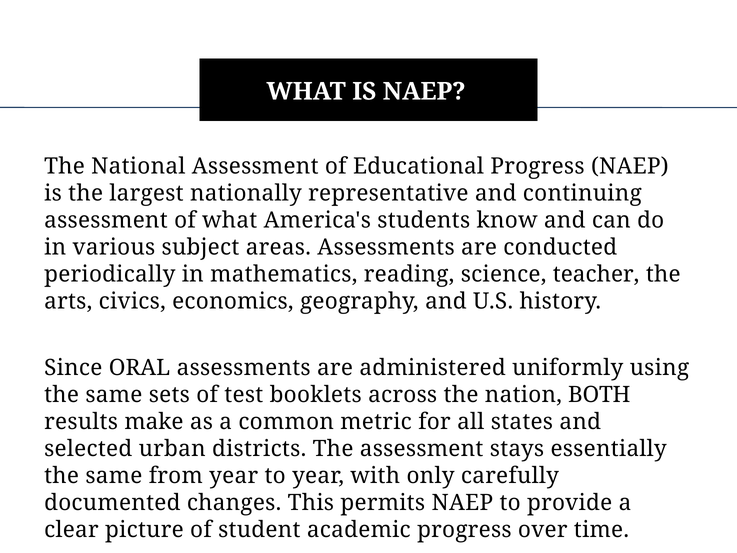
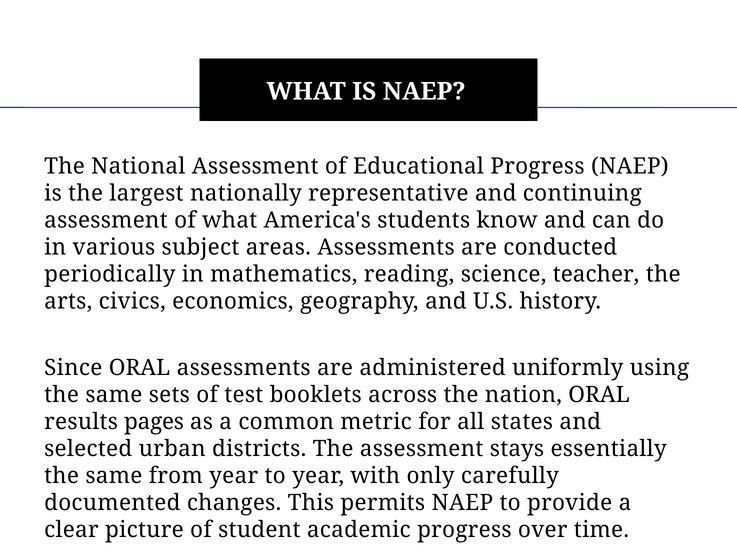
nation BOTH: BOTH -> ORAL
make: make -> pages
